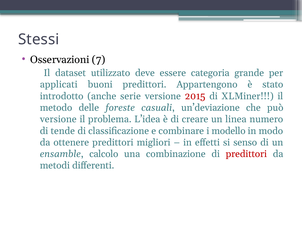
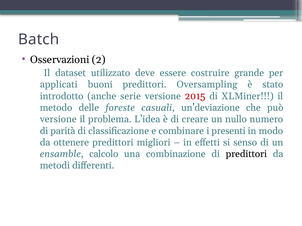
Stessi: Stessi -> Batch
7: 7 -> 2
categoria: categoria -> costruire
Appartengono: Appartengono -> Oversampling
linea: linea -> nullo
tende: tende -> parità
modello: modello -> presenti
predittori at (246, 154) colour: red -> black
